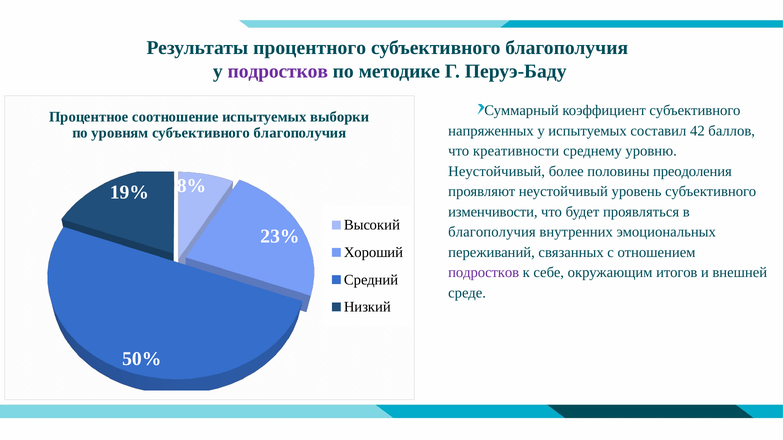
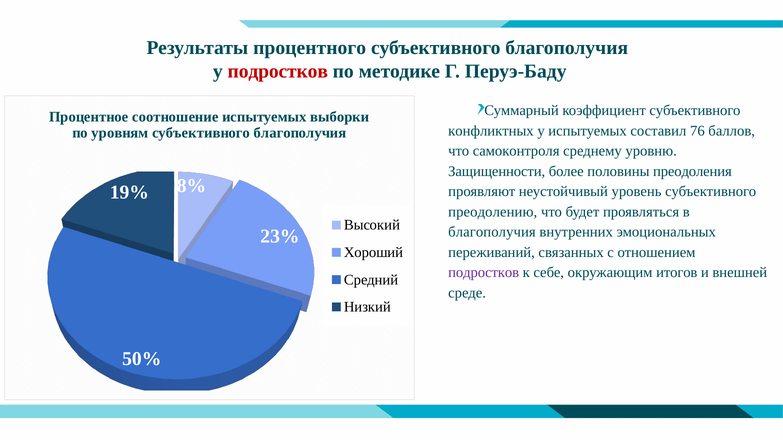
подростков at (278, 71) colour: purple -> red
напряженных: напряженных -> конфликтных
42: 42 -> 76
креативности: креативности -> самоконтроля
Неустойчивый at (497, 172): Неустойчивый -> Защищенности
изменчивости: изменчивости -> преодолению
